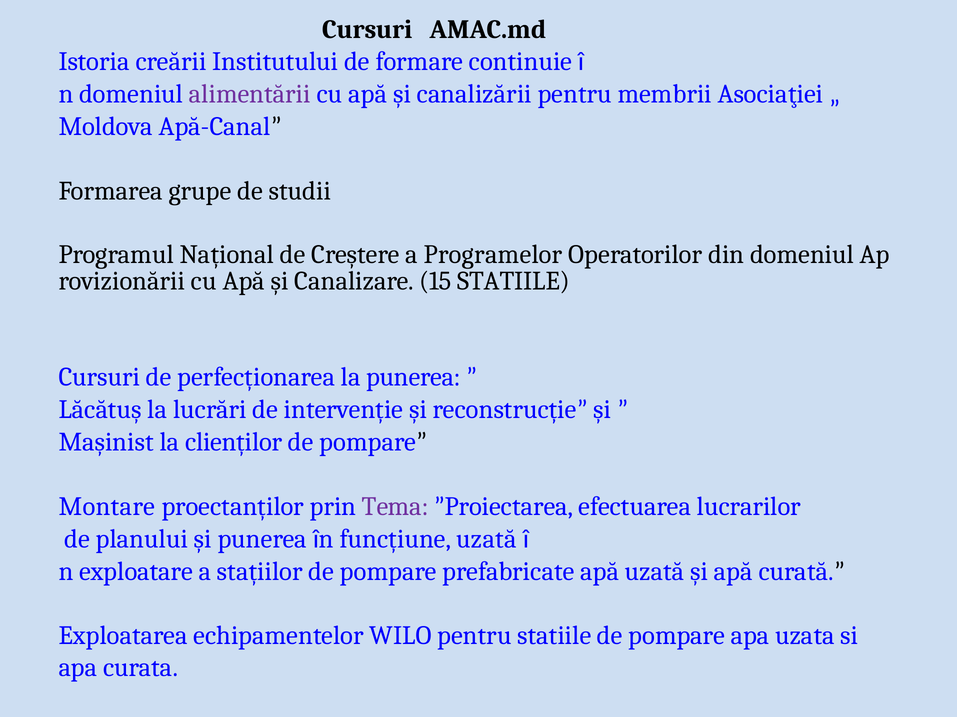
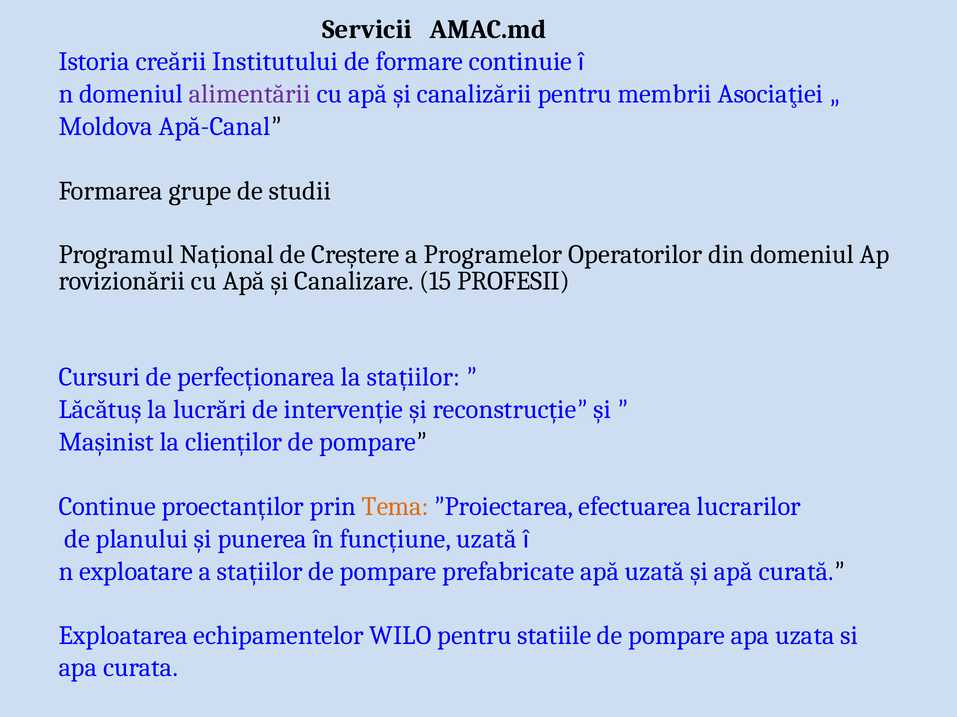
Cursuri at (367, 30): Cursuri -> Servicii
15 STATIILE: STATIILE -> PROFESII
la punerea: punerea -> stațiilor
Montare: Montare -> Continue
Tema colour: purple -> orange
